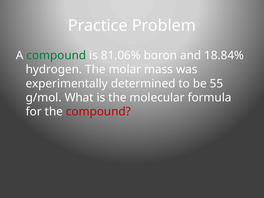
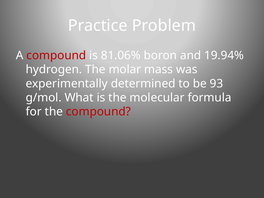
compound at (56, 55) colour: green -> red
18.84%: 18.84% -> 19.94%
55: 55 -> 93
